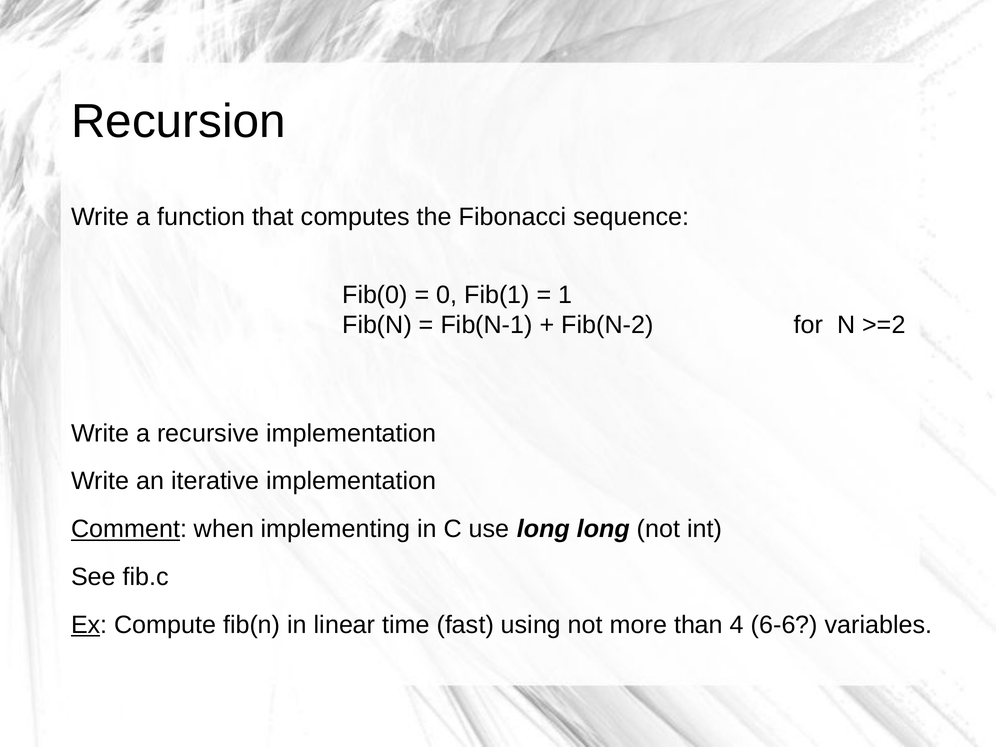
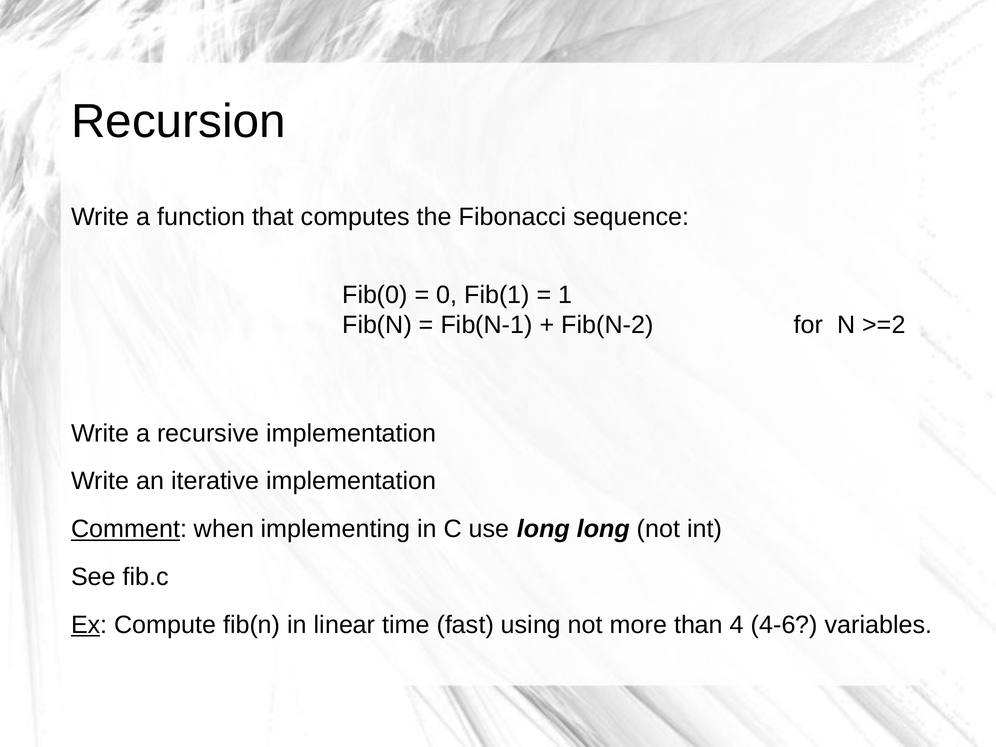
6-6: 6-6 -> 4-6
